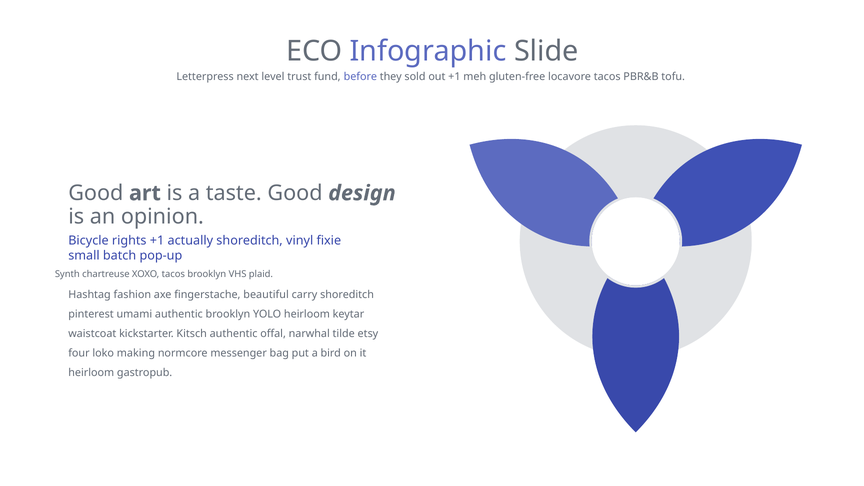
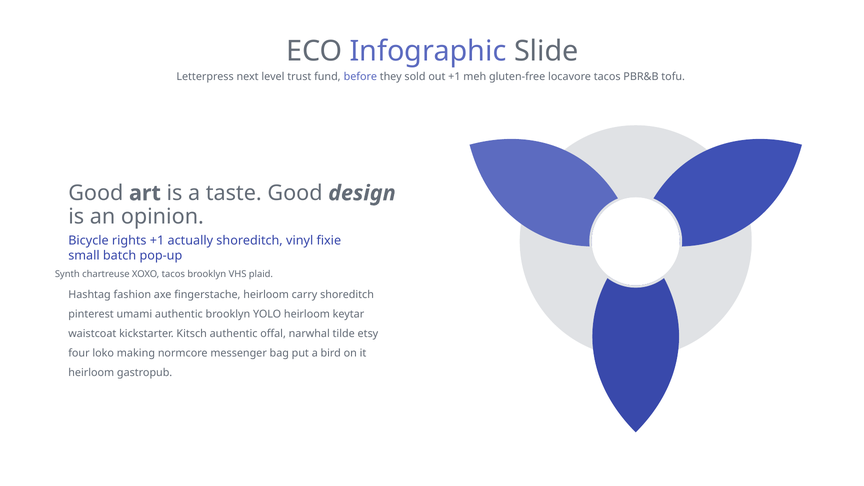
fingerstache beautiful: beautiful -> heirloom
